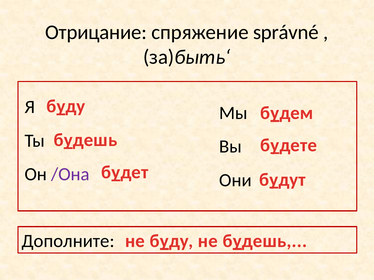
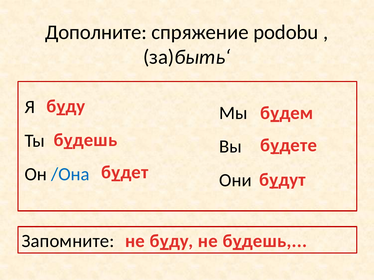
Отрицание: Отрицание -> Дополните
správné: správné -> podobu
/Она colour: purple -> blue
Дополните: Дополните -> Запомните
